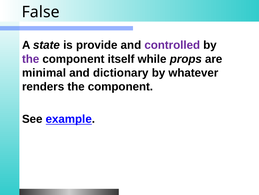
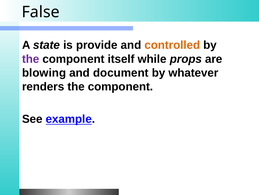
controlled colour: purple -> orange
minimal: minimal -> blowing
dictionary: dictionary -> document
